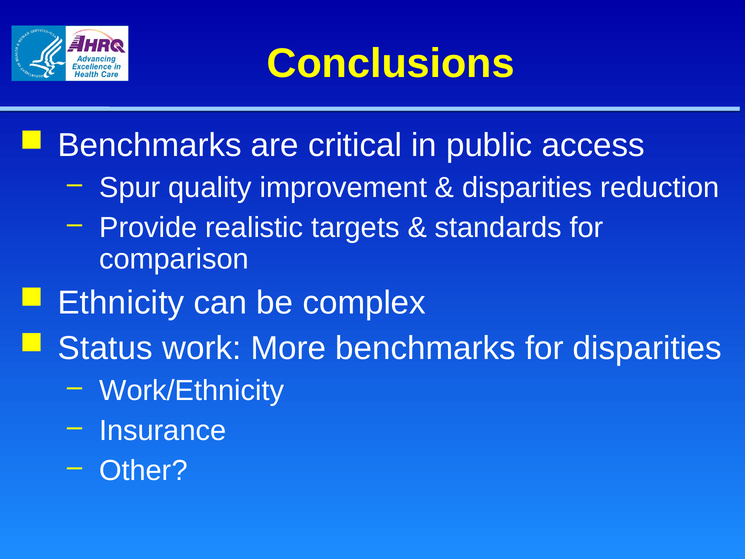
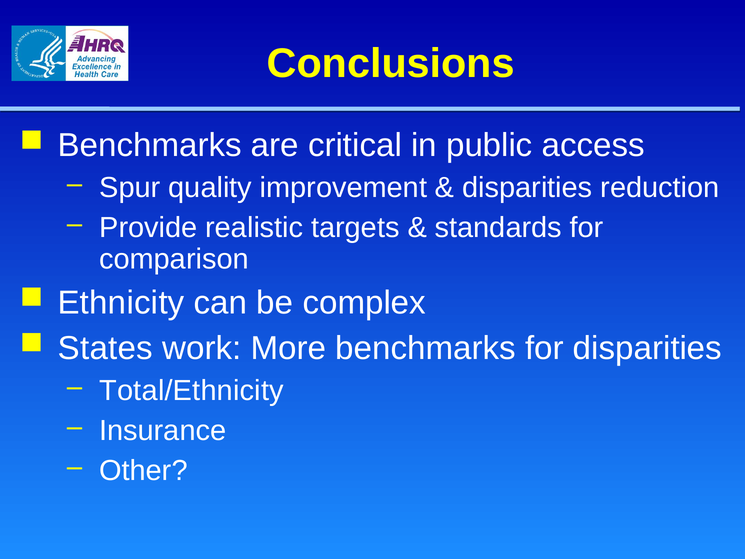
Status: Status -> States
Work/Ethnicity: Work/Ethnicity -> Total/Ethnicity
